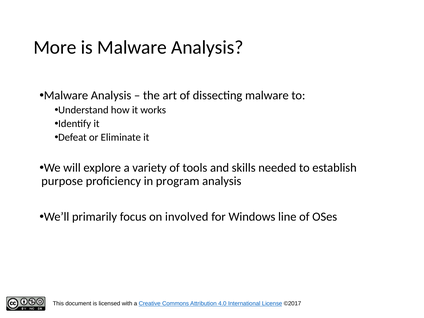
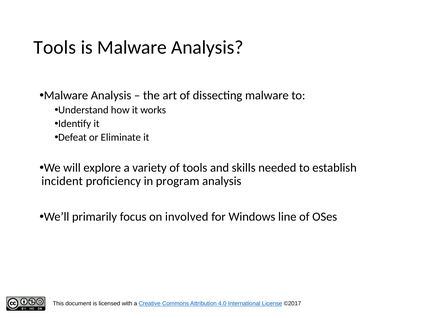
More at (55, 48): More -> Tools
purpose: purpose -> incident
